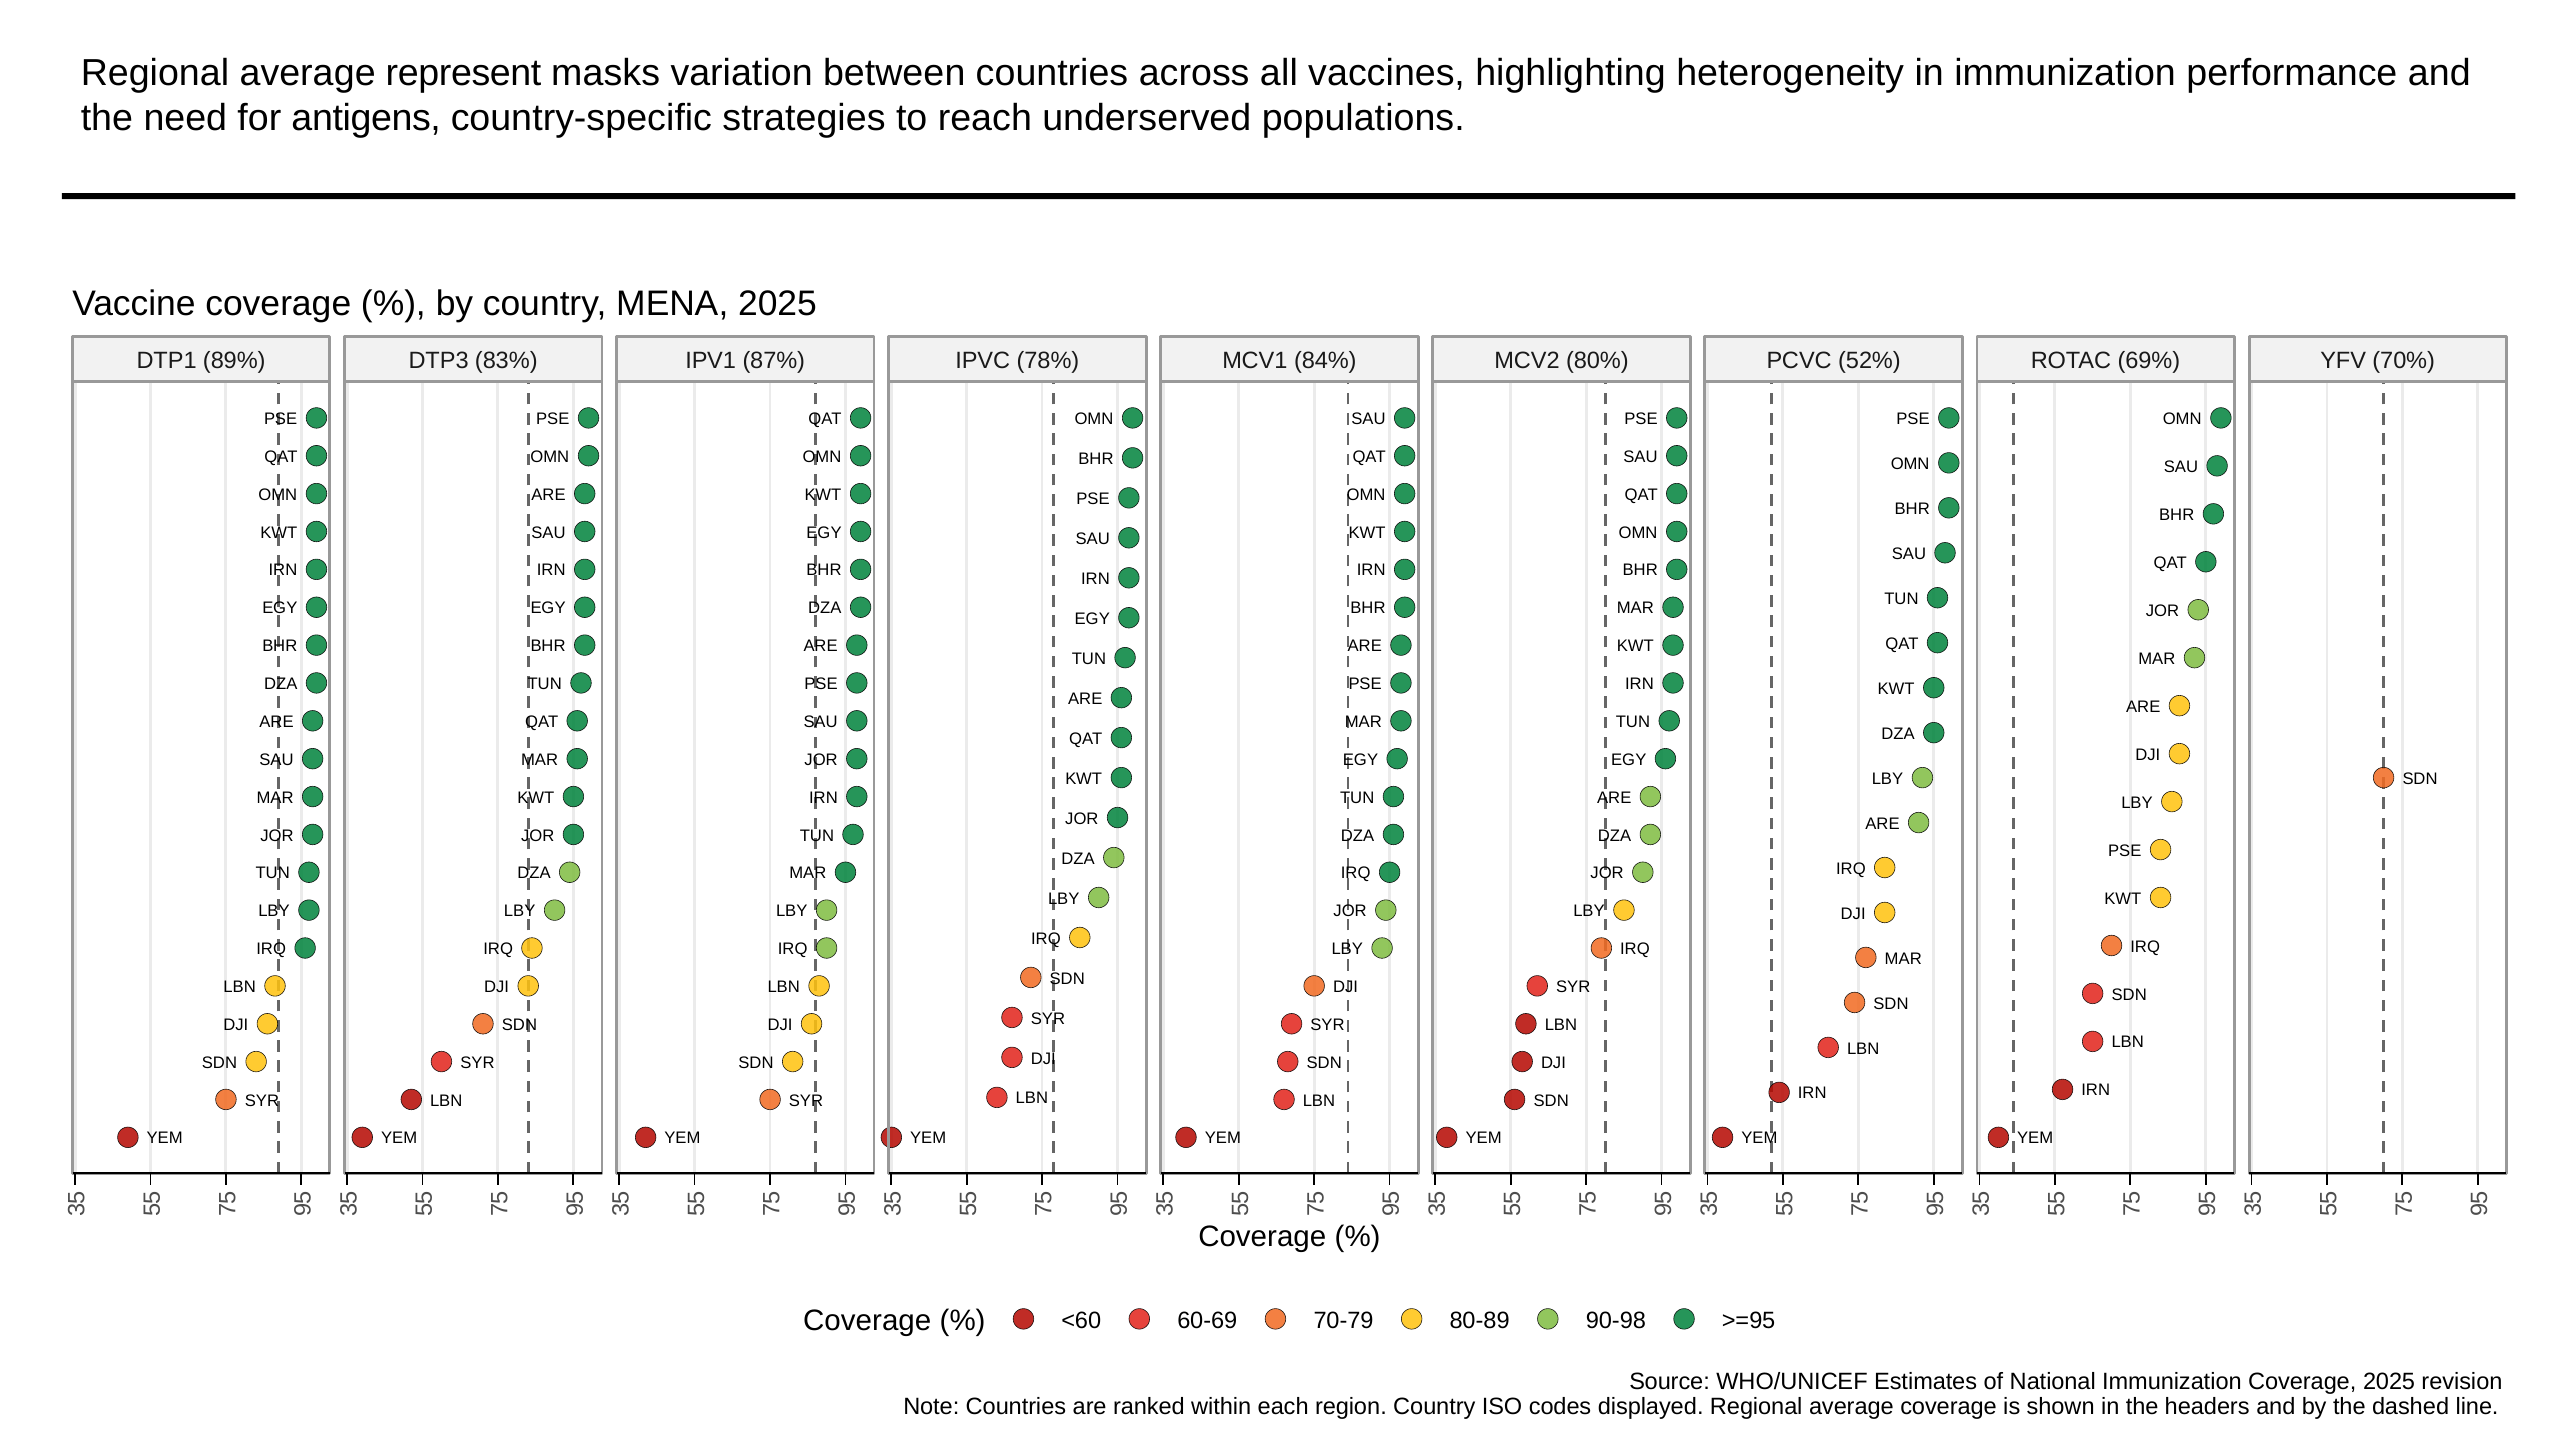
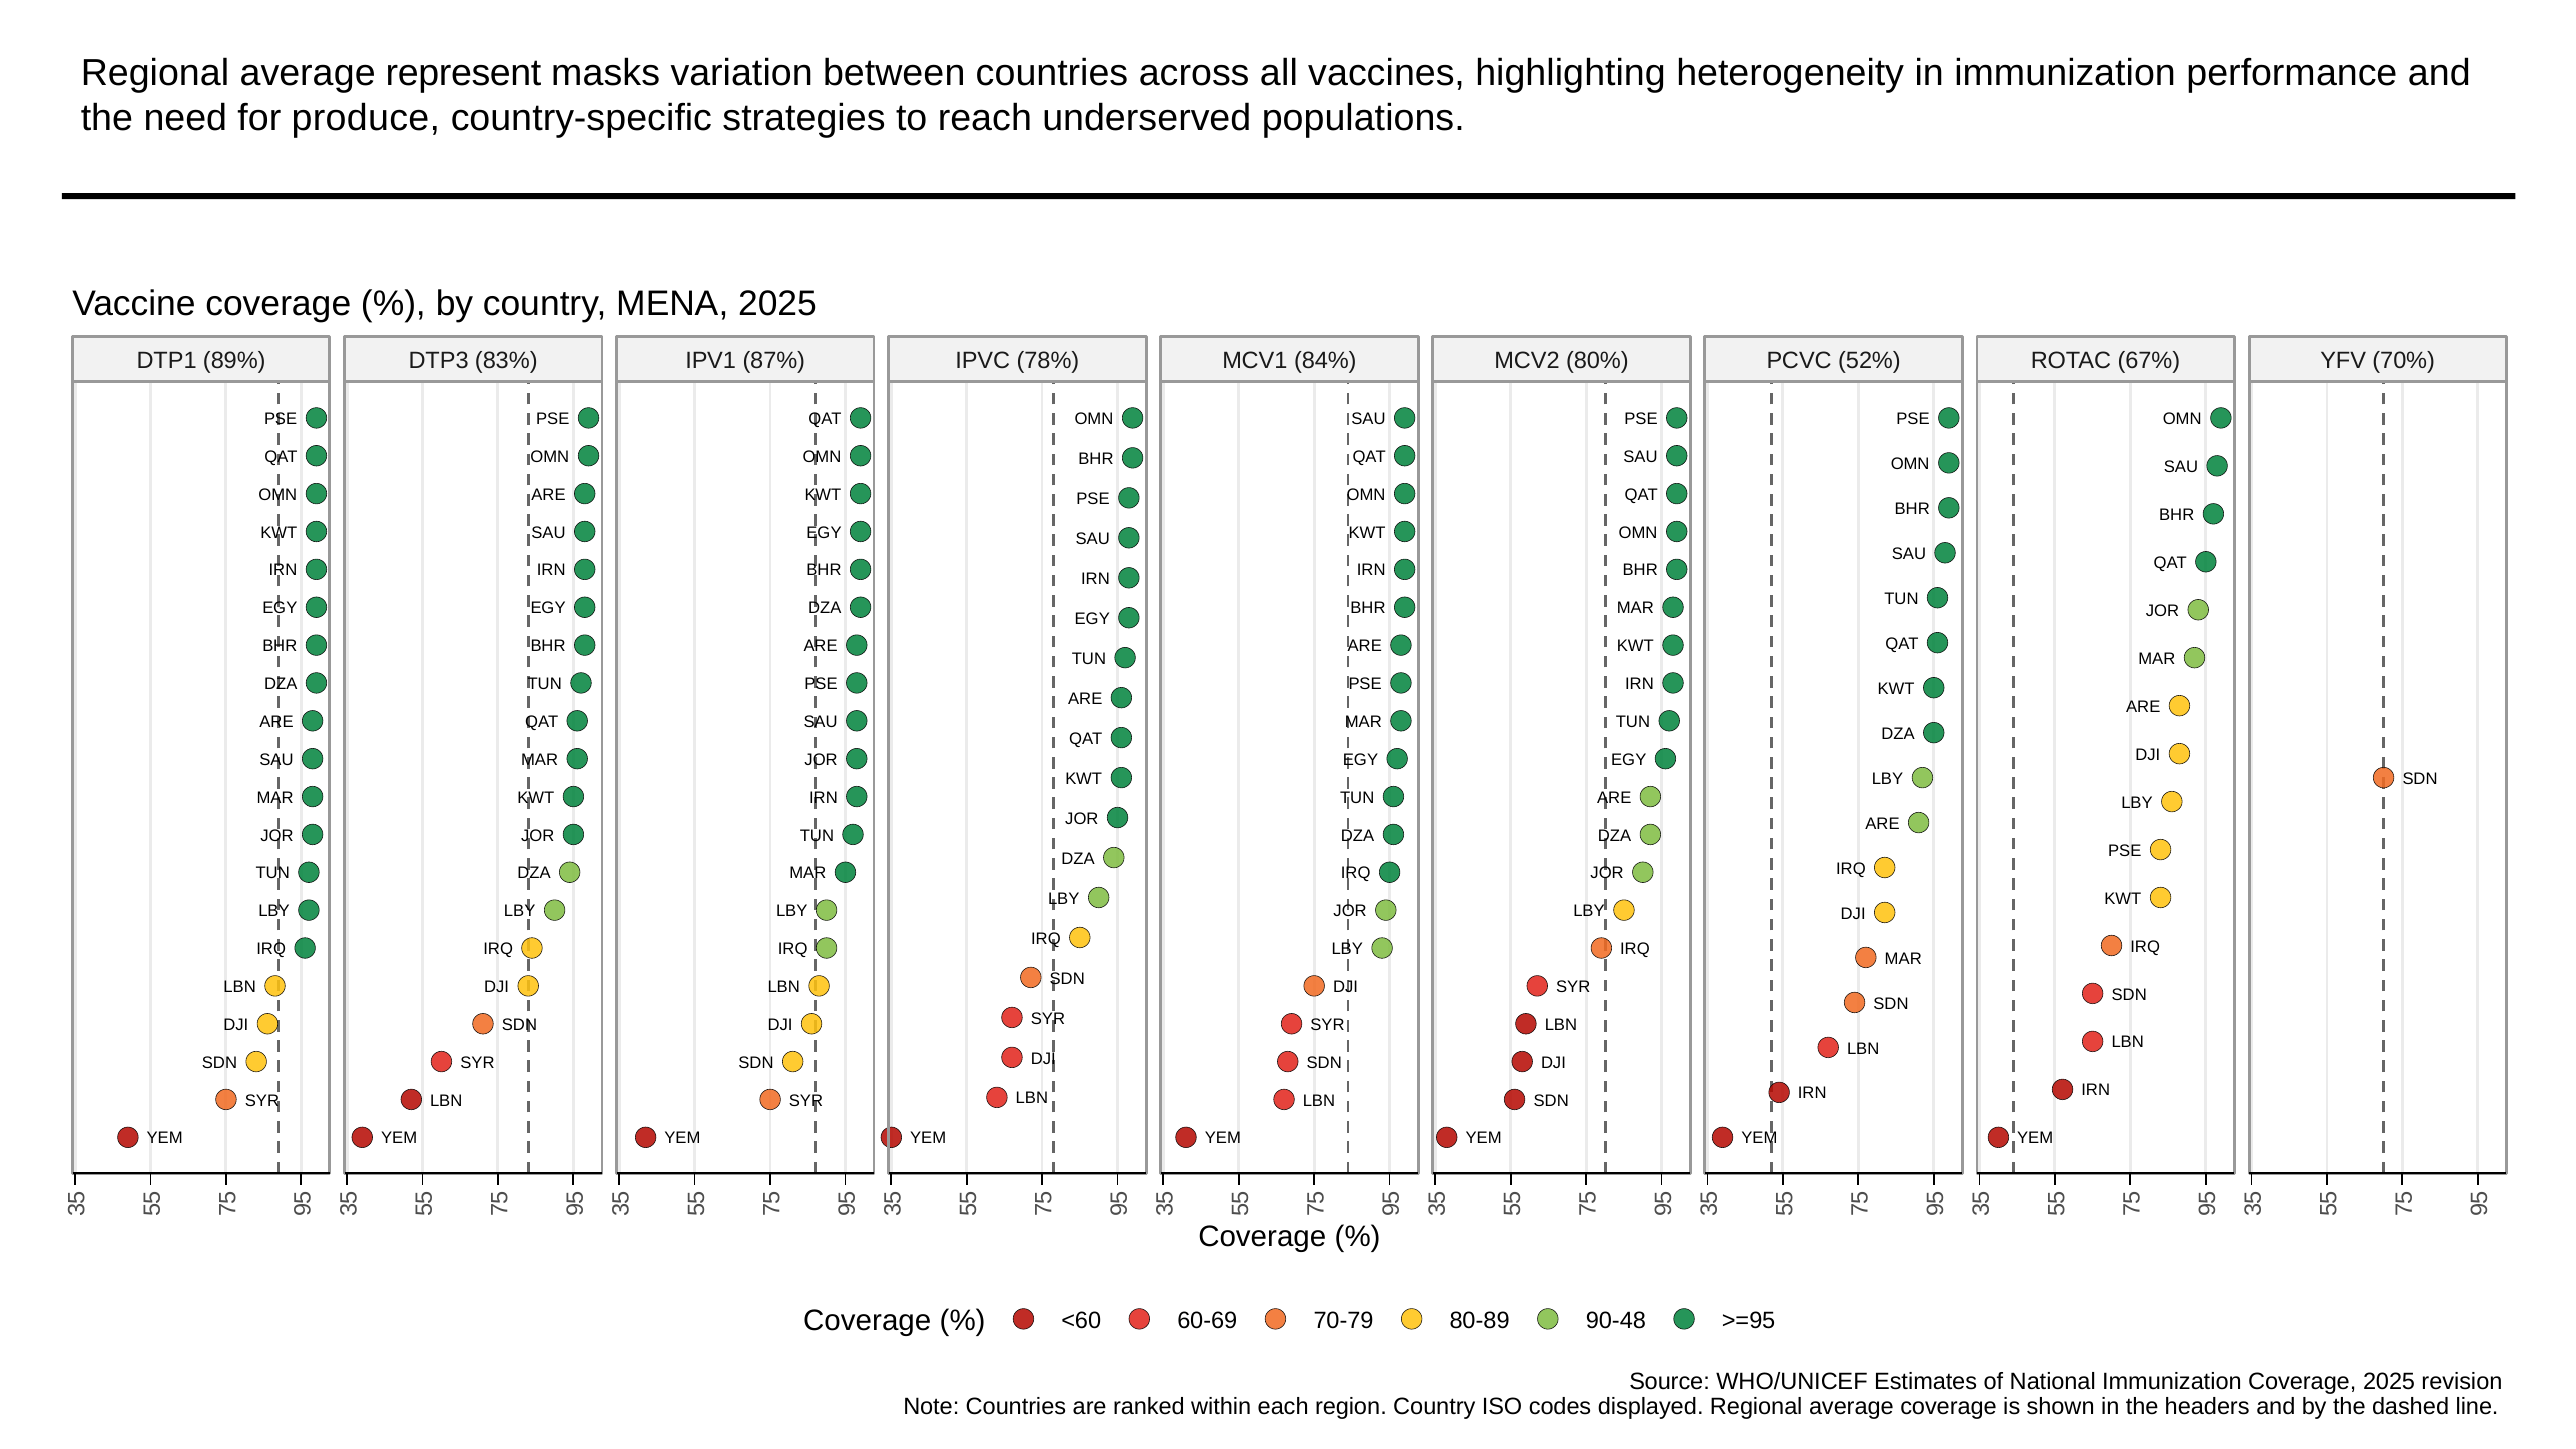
antigens: antigens -> produce
69%: 69% -> 67%
90-98: 90-98 -> 90-48
